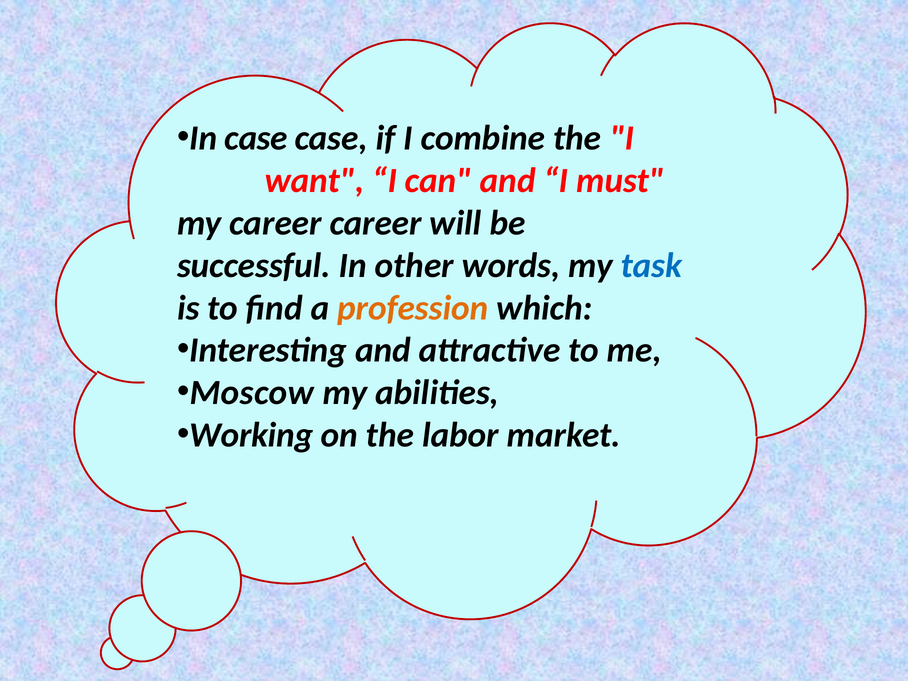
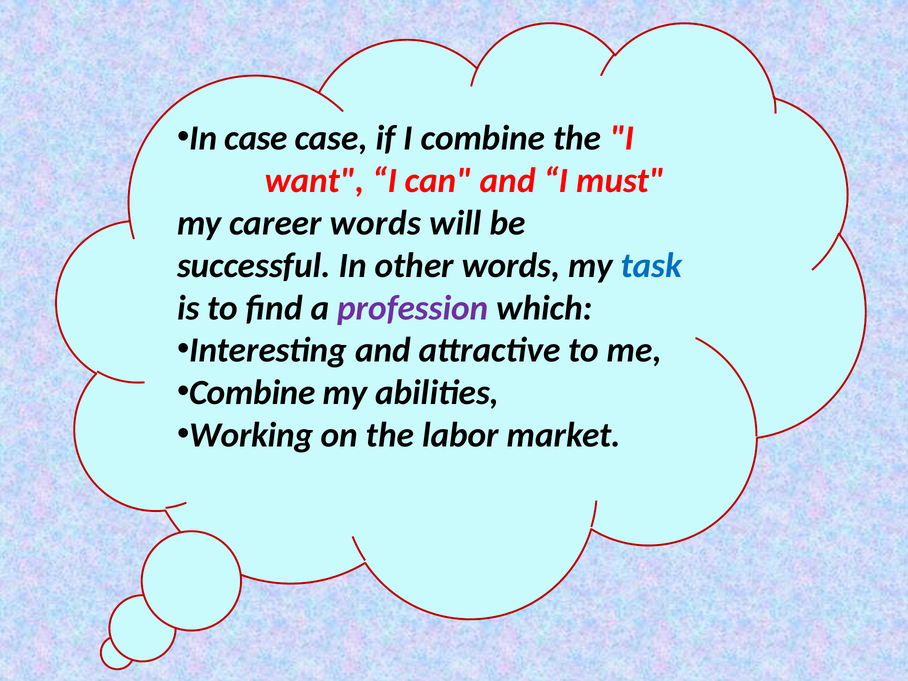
career career: career -> words
profession colour: orange -> purple
Moscow at (252, 393): Moscow -> Combine
